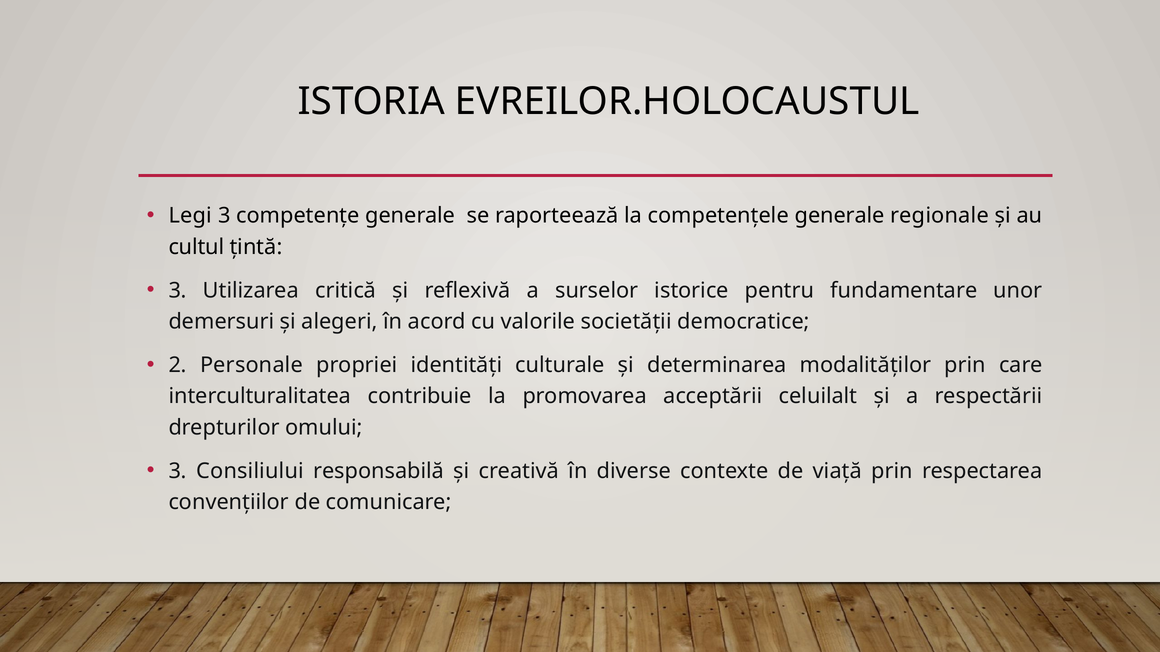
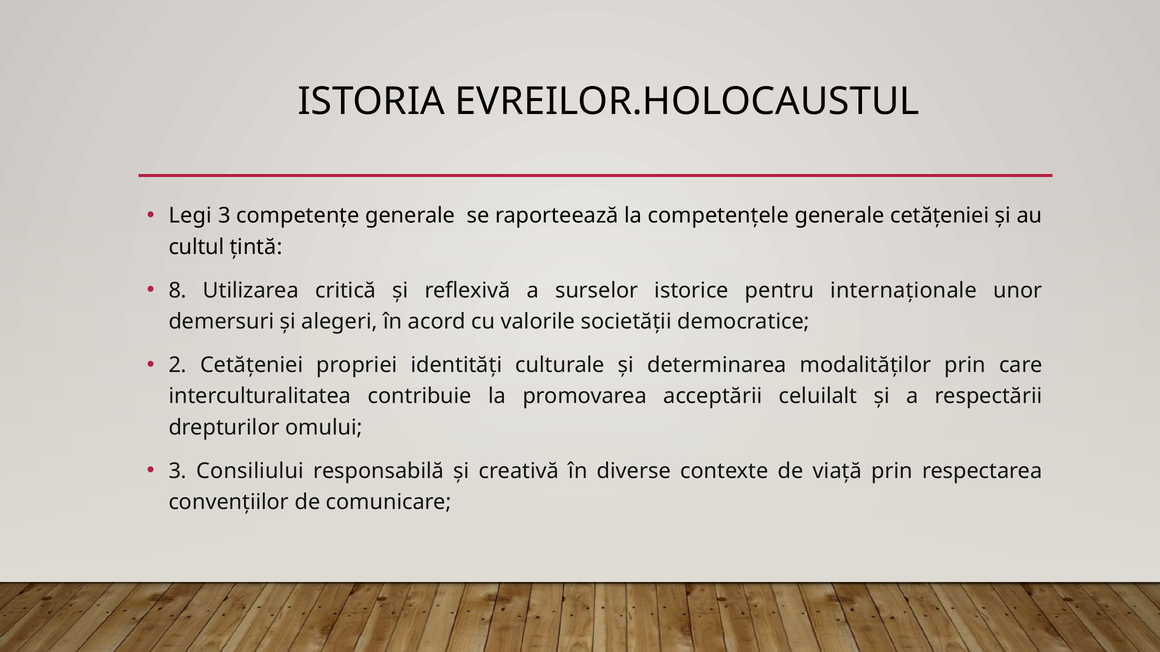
generale regionale: regionale -> cetățeniei
3 at (178, 291): 3 -> 8
fundamentare: fundamentare -> internaționale
2 Personale: Personale -> Cetățeniei
